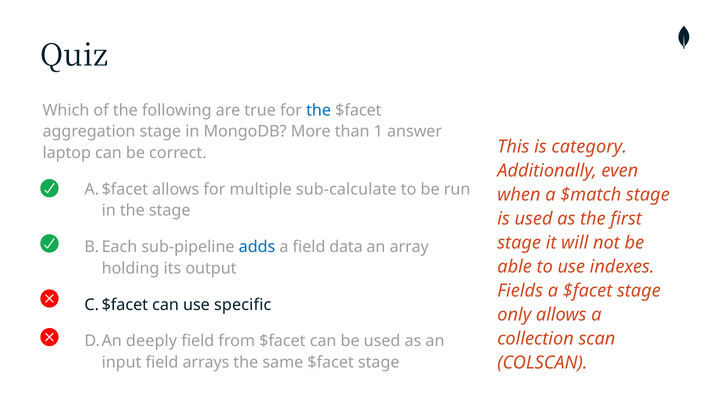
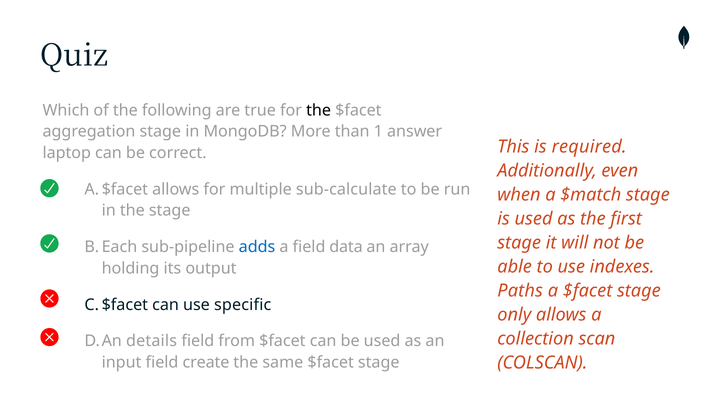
the at (319, 110) colour: blue -> black
category: category -> required
Fields: Fields -> Paths
deeply: deeply -> details
arrays: arrays -> create
